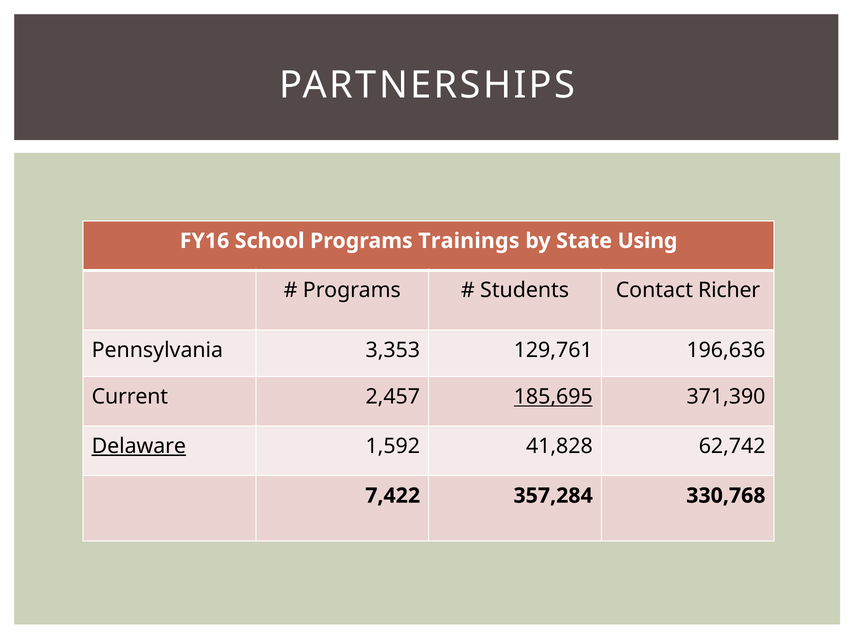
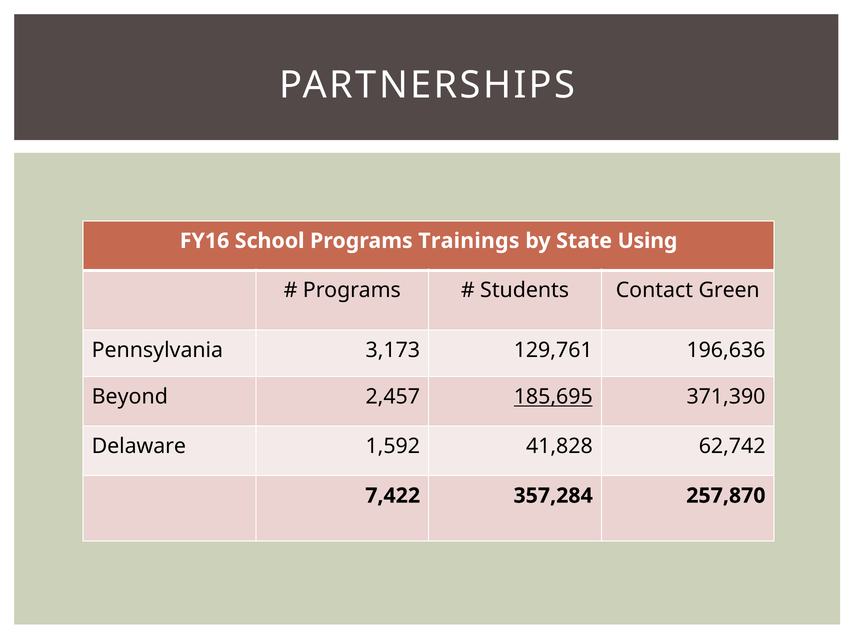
Richer: Richer -> Green
3,353: 3,353 -> 3,173
Current: Current -> Beyond
Delaware underline: present -> none
330,768: 330,768 -> 257,870
